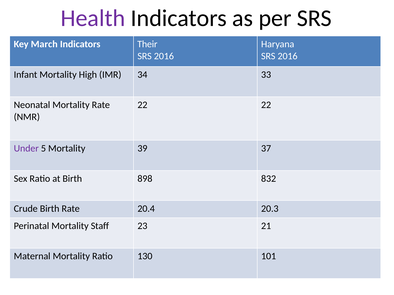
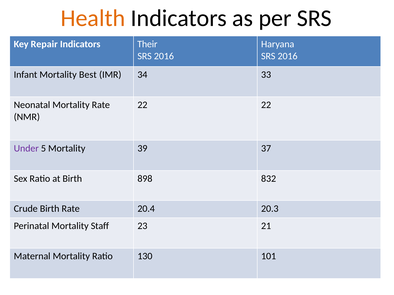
Health colour: purple -> orange
March: March -> Repair
High: High -> Best
